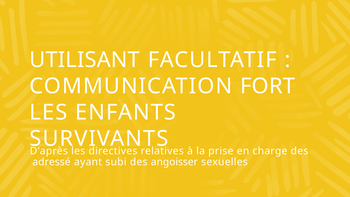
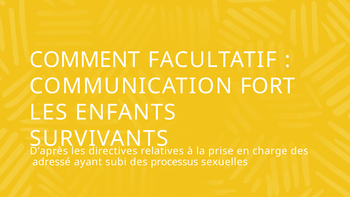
UTILISANT: UTILISANT -> COMMENT
angoisser: angoisser -> processus
